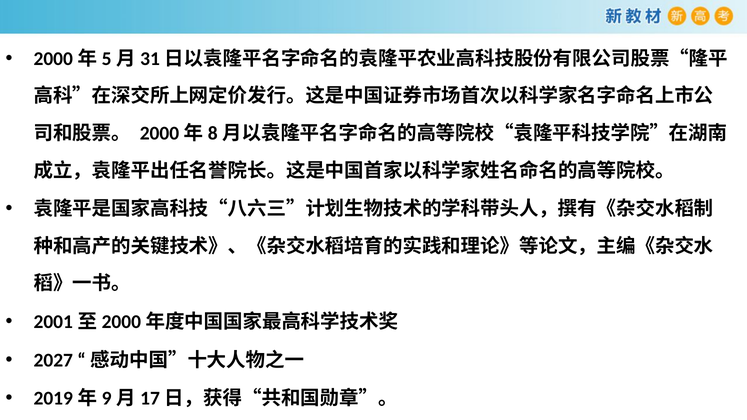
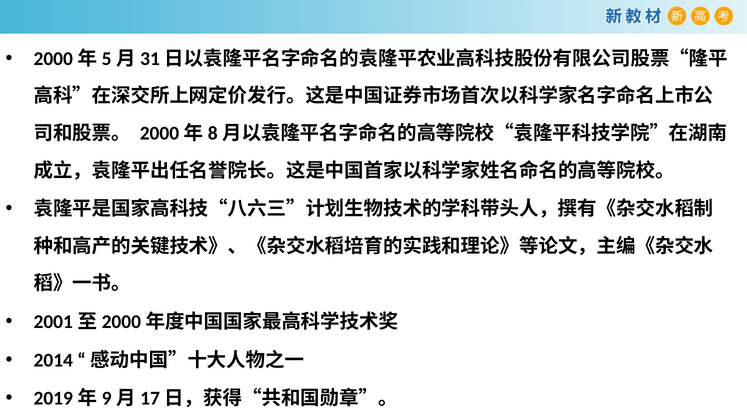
2027: 2027 -> 2014
